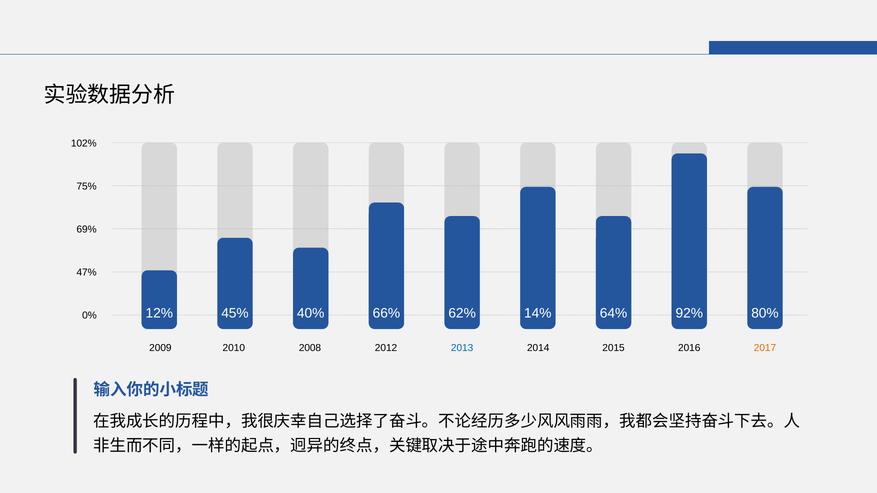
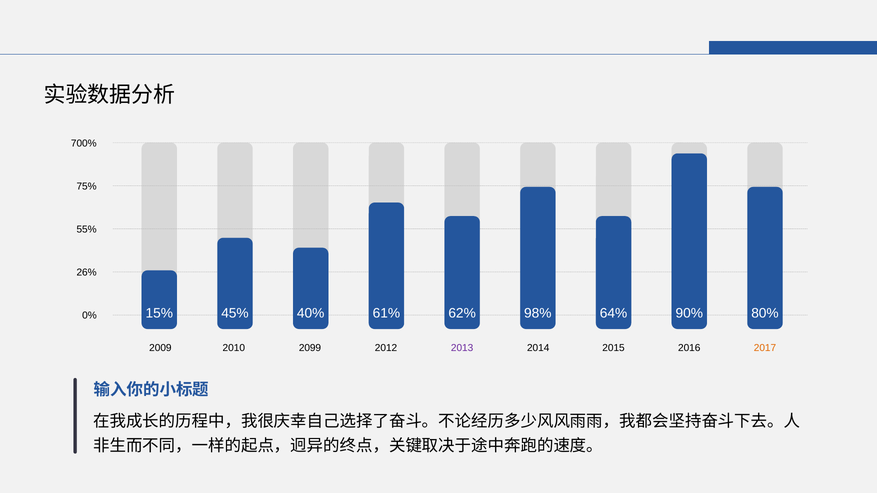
102%: 102% -> 700%
69%: 69% -> 55%
47%: 47% -> 26%
12%: 12% -> 15%
66%: 66% -> 61%
14%: 14% -> 98%
92%: 92% -> 90%
2008: 2008 -> 2099
2013 colour: blue -> purple
